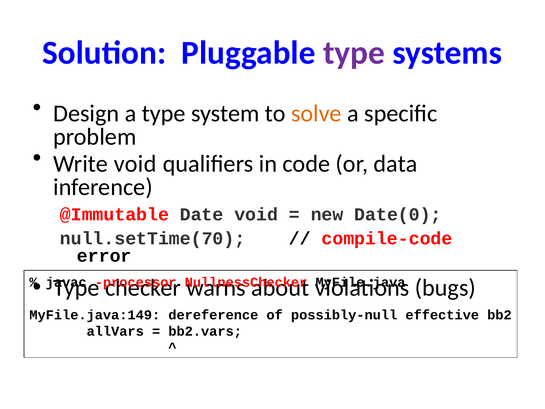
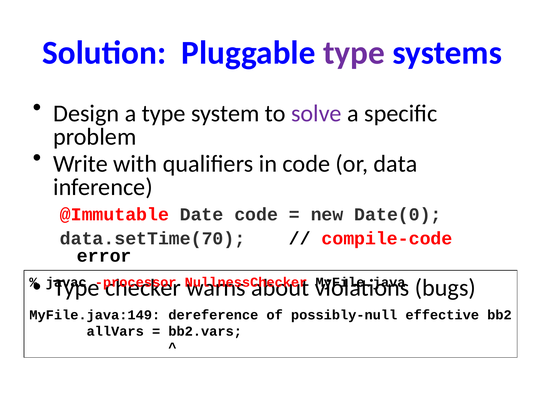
solve colour: orange -> purple
Write void: void -> with
Date void: void -> code
null.setTime(70: null.setTime(70 -> data.setTime(70
